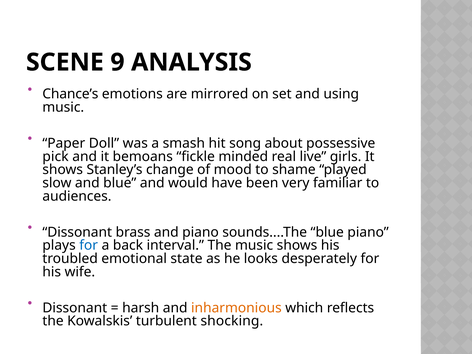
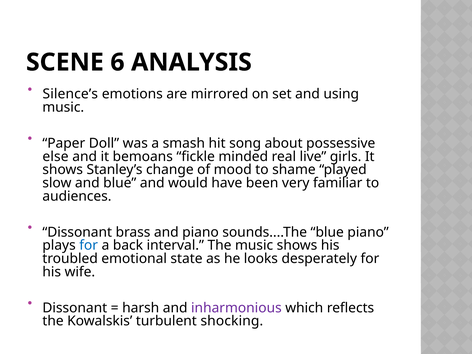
9: 9 -> 6
Chance’s: Chance’s -> Silence’s
pick: pick -> else
inharmonious colour: orange -> purple
